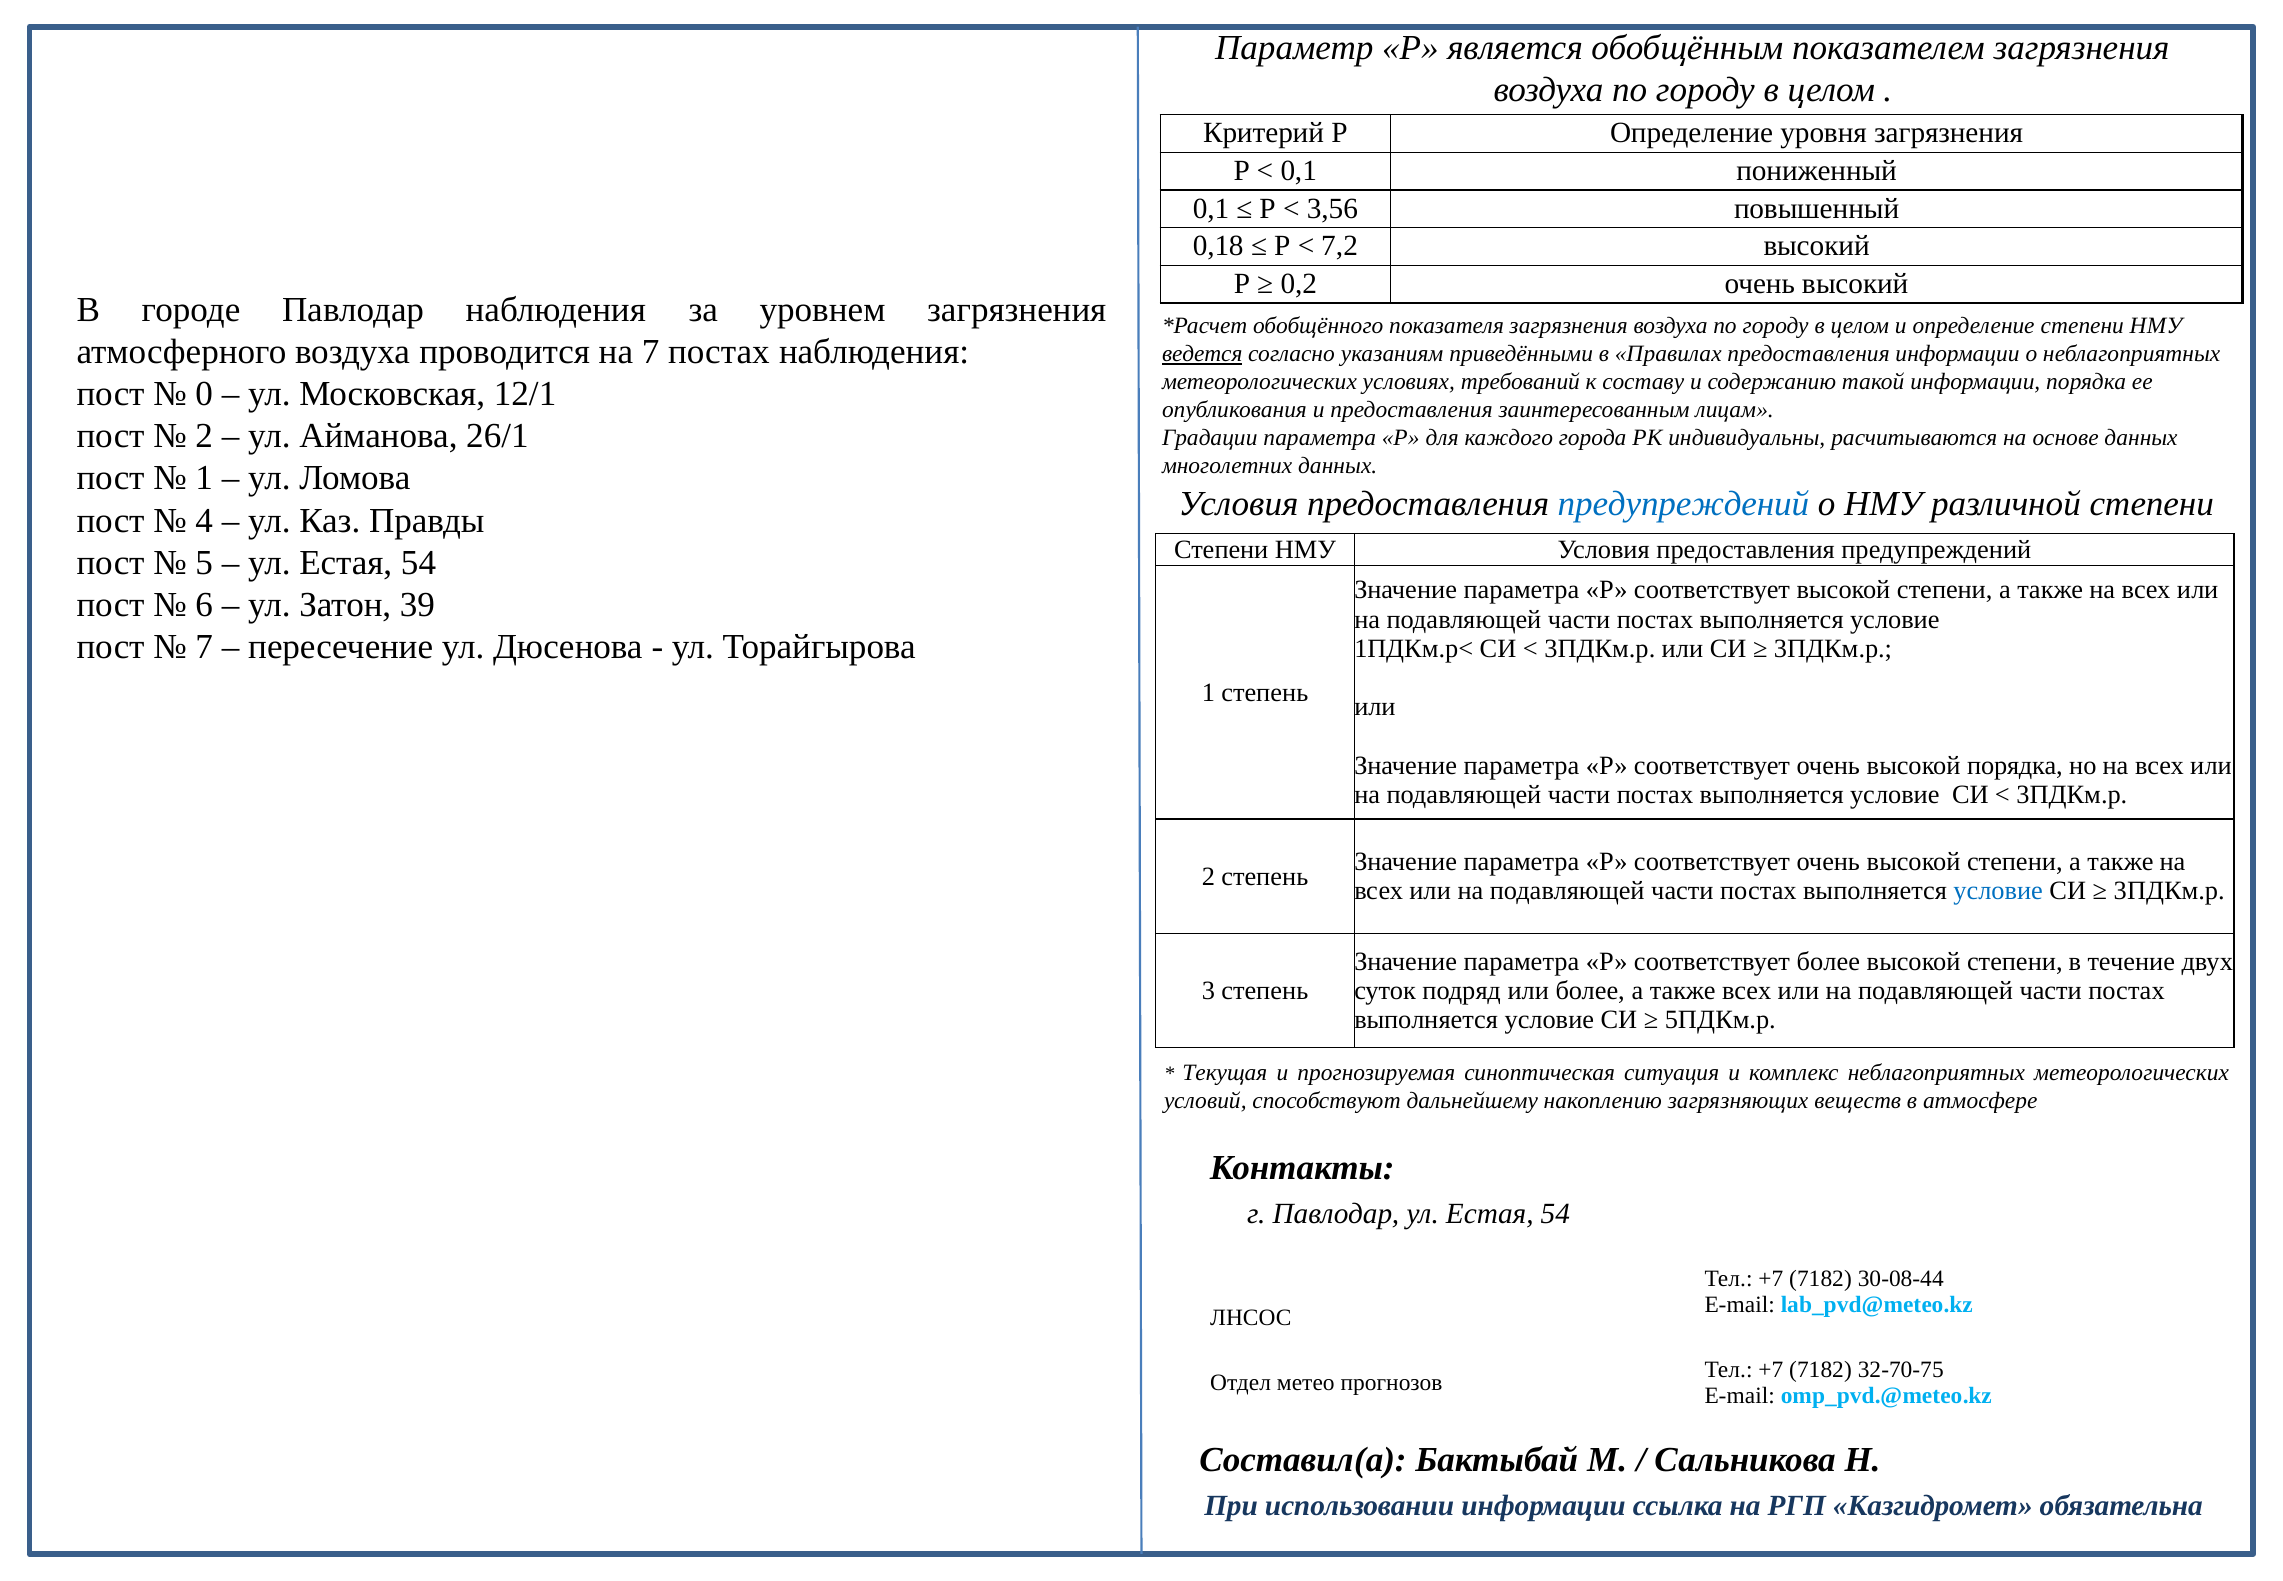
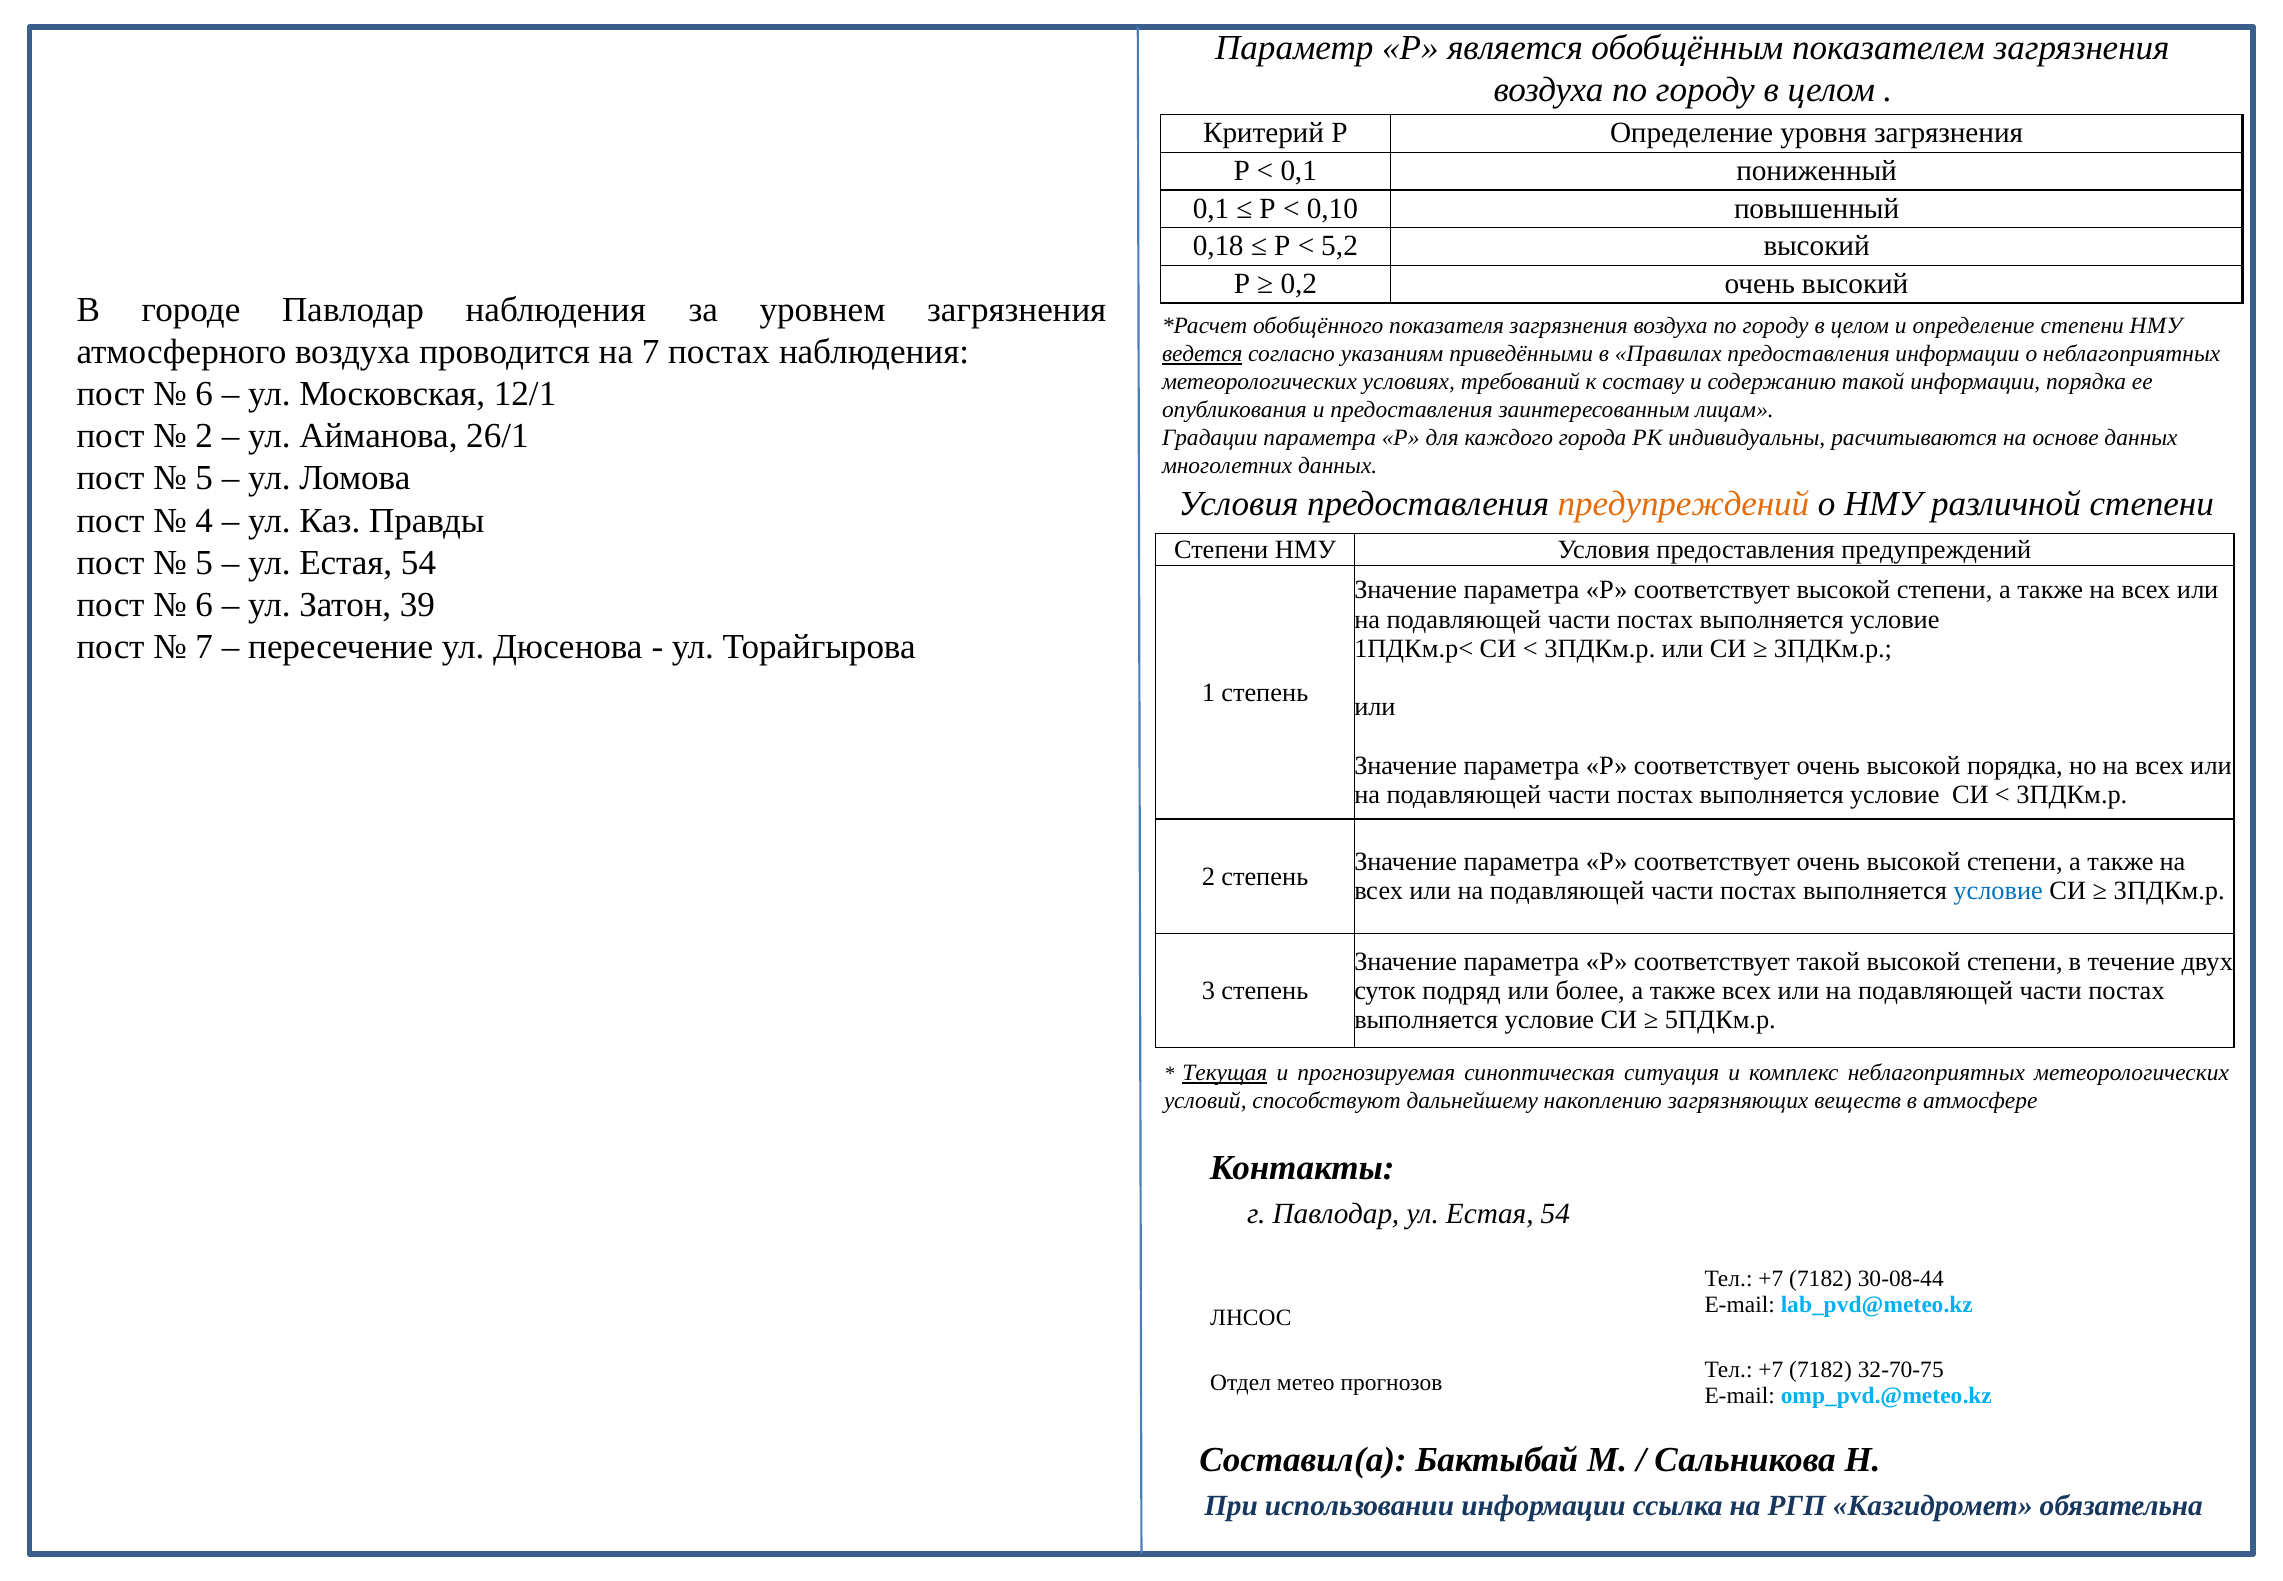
3,56: 3,56 -> 0,10
7,2: 7,2 -> 5,2
0 at (204, 394): 0 -> 6
1 at (204, 478): 1 -> 5
предупреждений at (1683, 503) colour: blue -> orange
соответствует более: более -> такой
Текущая underline: none -> present
